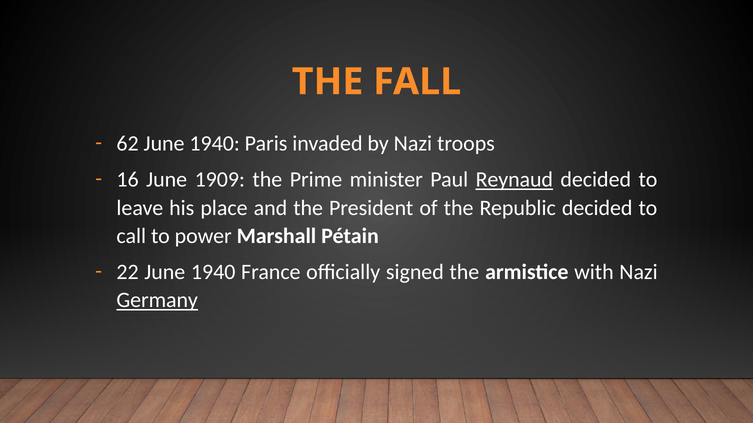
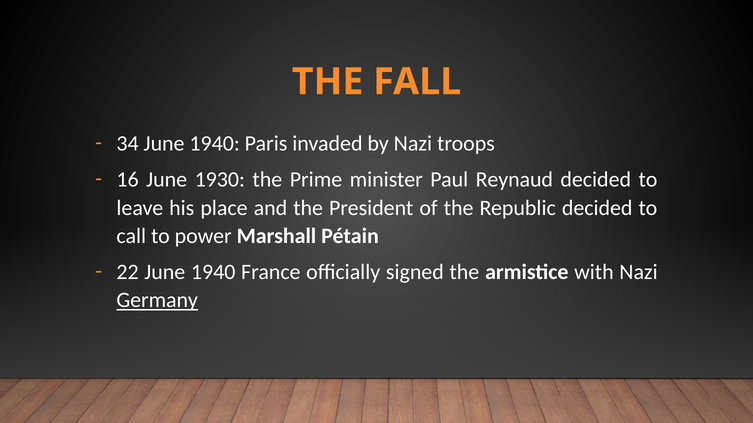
62: 62 -> 34
1909: 1909 -> 1930
Reynaud underline: present -> none
